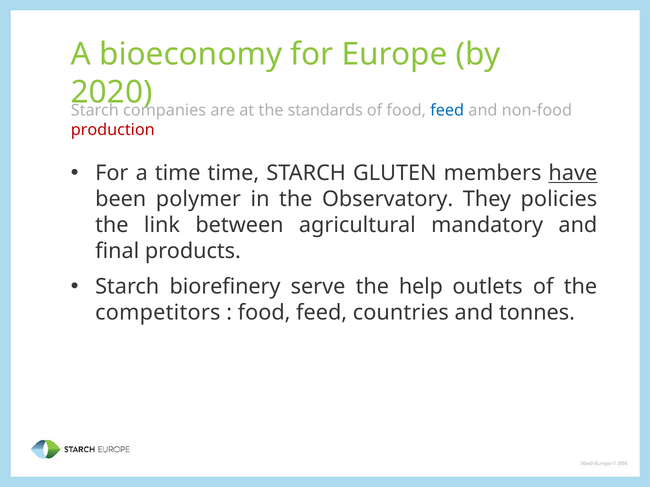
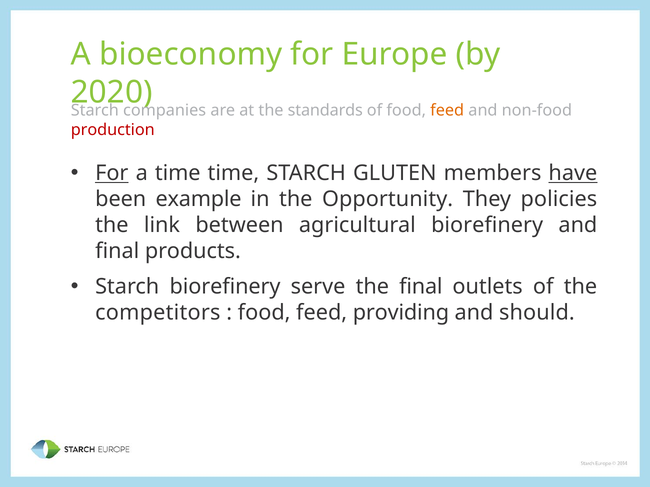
feed at (447, 111) colour: blue -> orange
For at (112, 173) underline: none -> present
polymer: polymer -> example
Observatory: Observatory -> Opportunity
agricultural mandatory: mandatory -> biorefinery
the help: help -> final
countries: countries -> providing
tonnes: tonnes -> should
